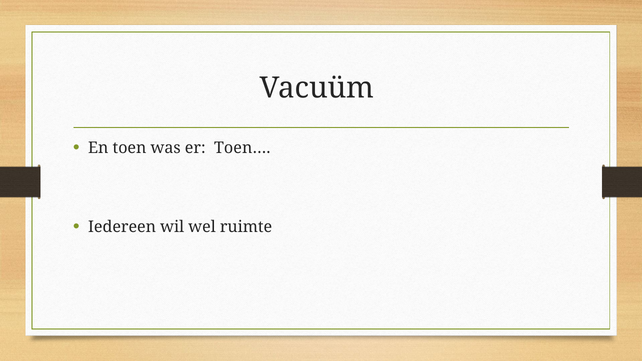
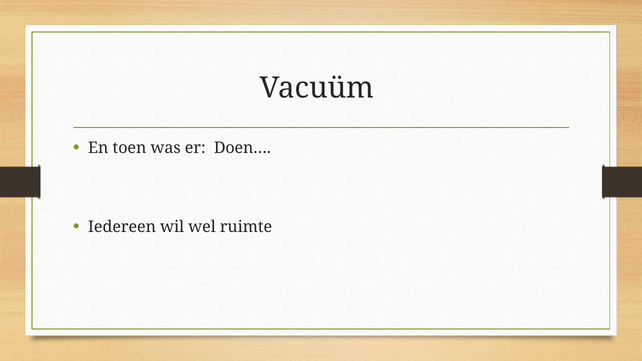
Toen…: Toen… -> Doen…
